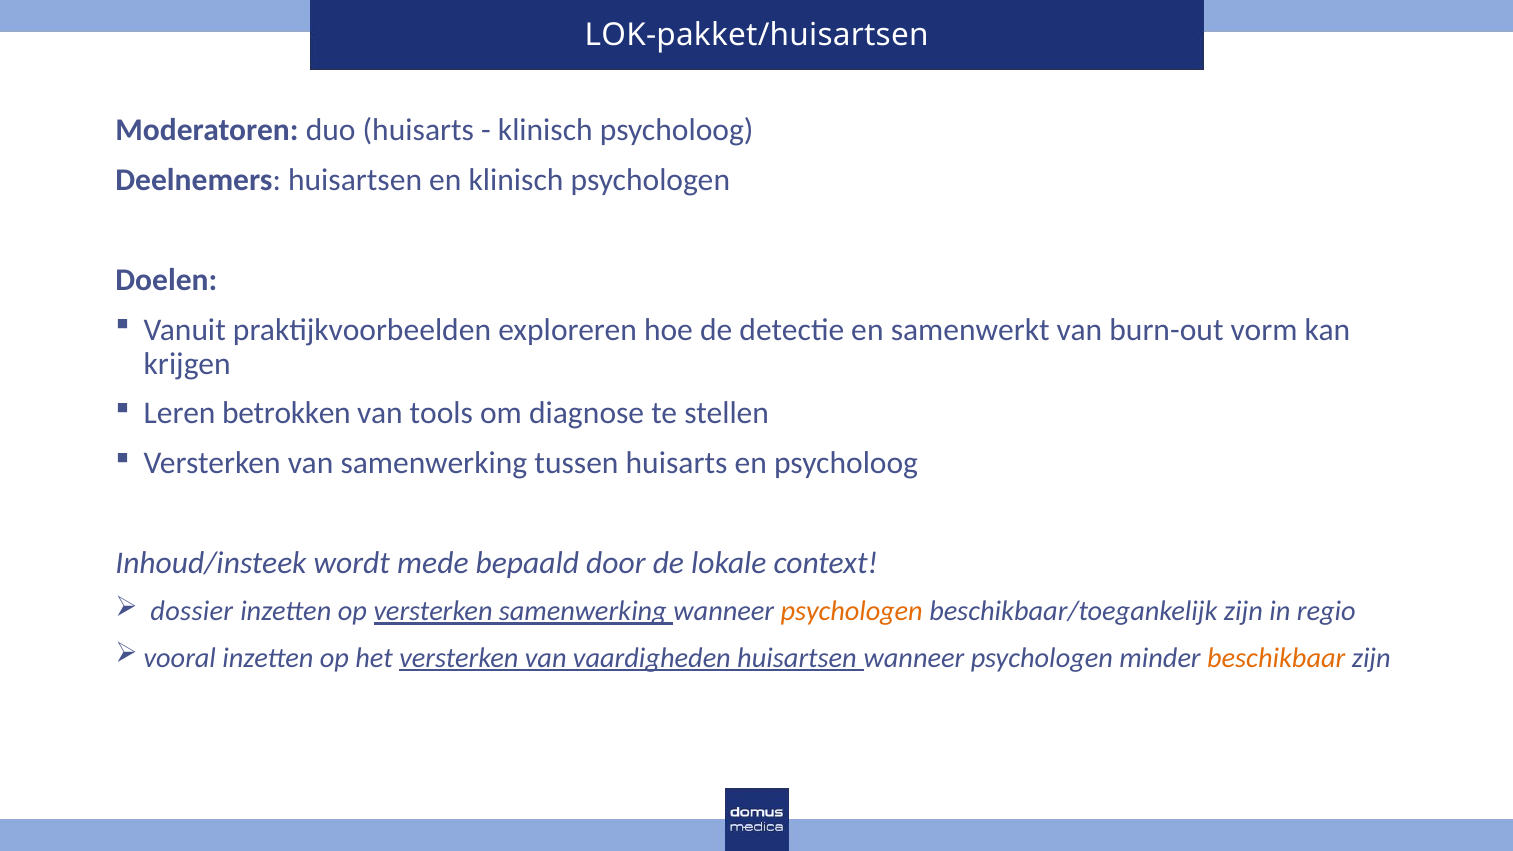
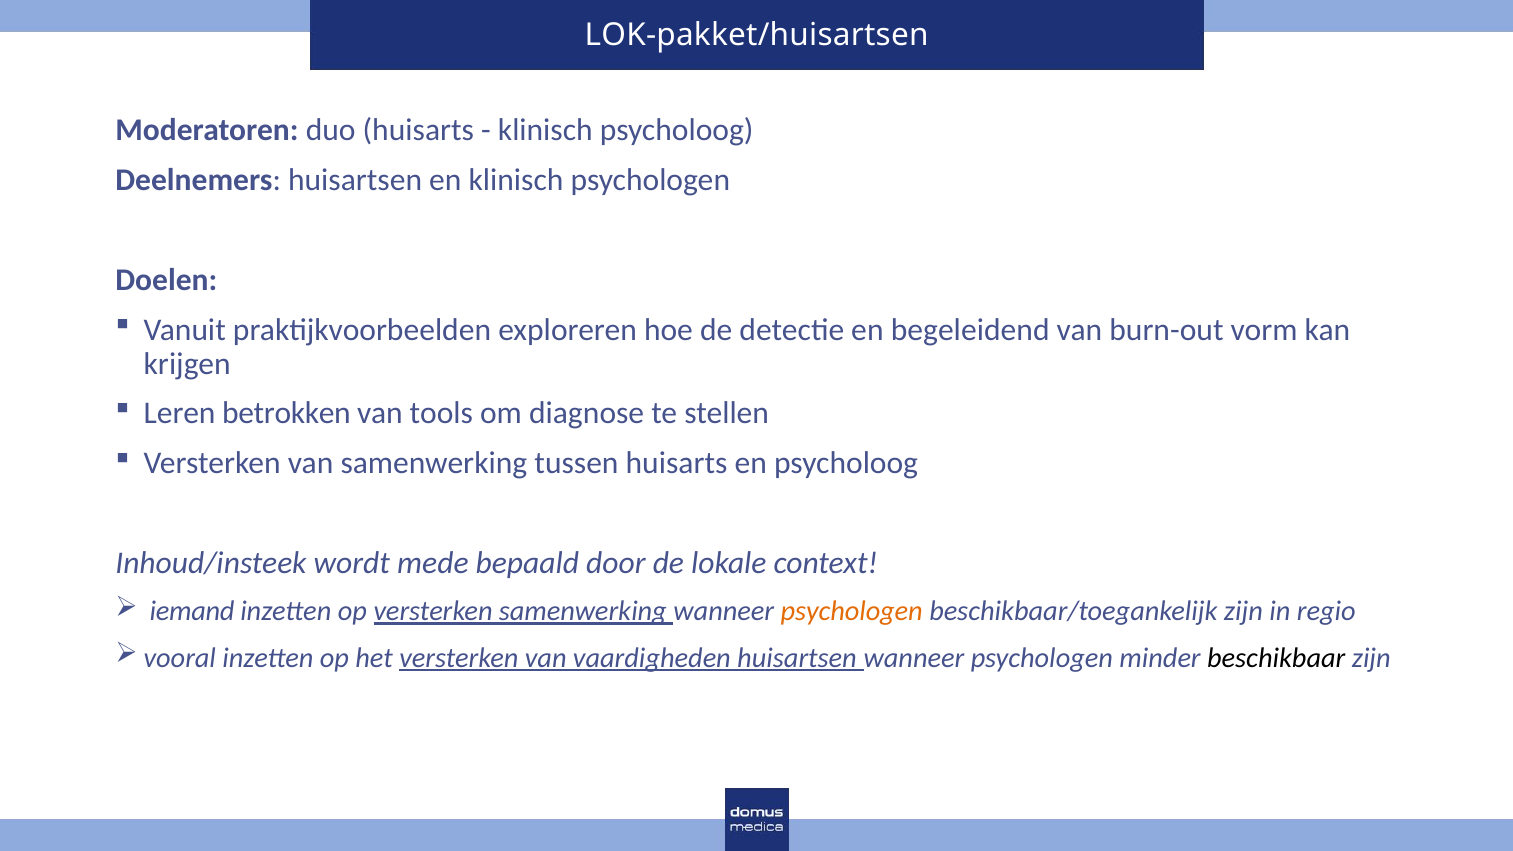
samenwerkt: samenwerkt -> begeleidend
dossier: dossier -> iemand
beschikbaar colour: orange -> black
